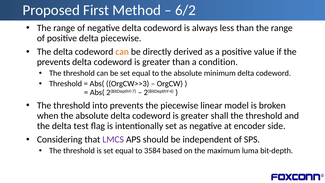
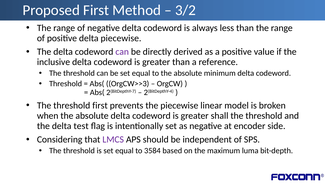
6/2: 6/2 -> 3/2
can at (122, 52) colour: orange -> purple
prevents at (54, 62): prevents -> inclusive
condition: condition -> reference
threshold into: into -> first
